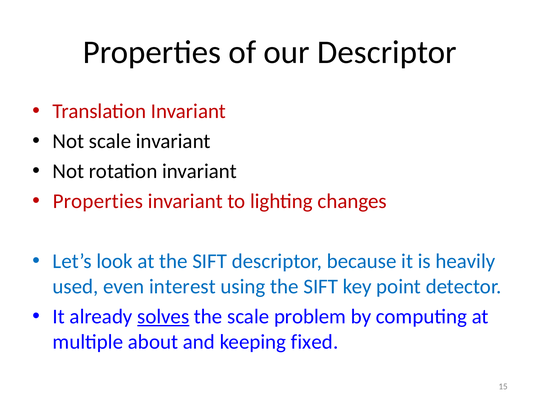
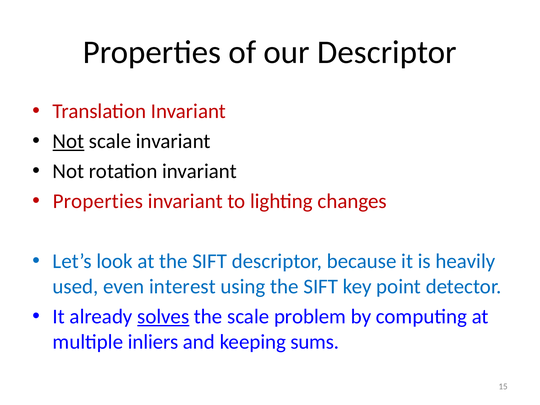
Not at (68, 141) underline: none -> present
about: about -> inliers
fixed: fixed -> sums
